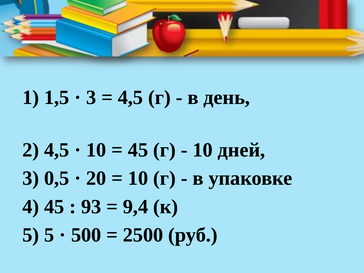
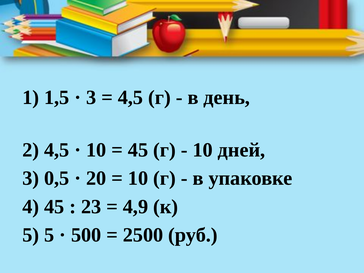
93: 93 -> 23
9,4: 9,4 -> 4,9
